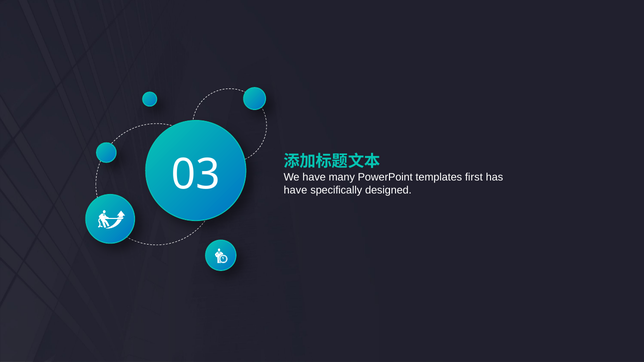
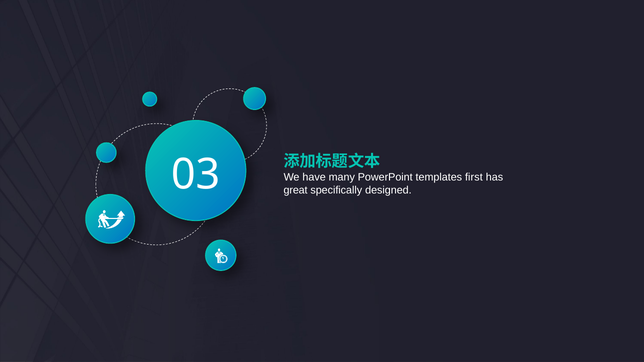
have at (295, 190): have -> great
